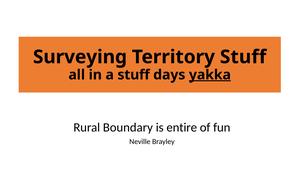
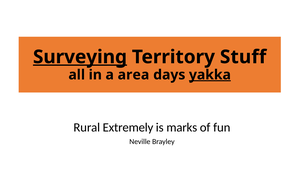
Surveying underline: none -> present
a stuff: stuff -> area
Boundary: Boundary -> Extremely
entire: entire -> marks
